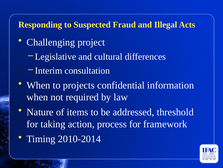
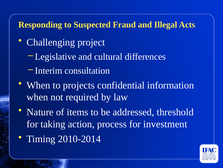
framework: framework -> investment
